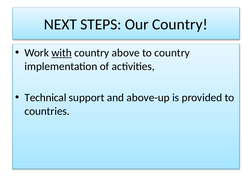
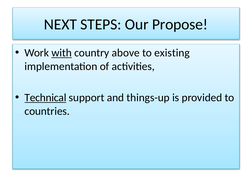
Our Country: Country -> Propose
to country: country -> existing
Technical underline: none -> present
above-up: above-up -> things-up
